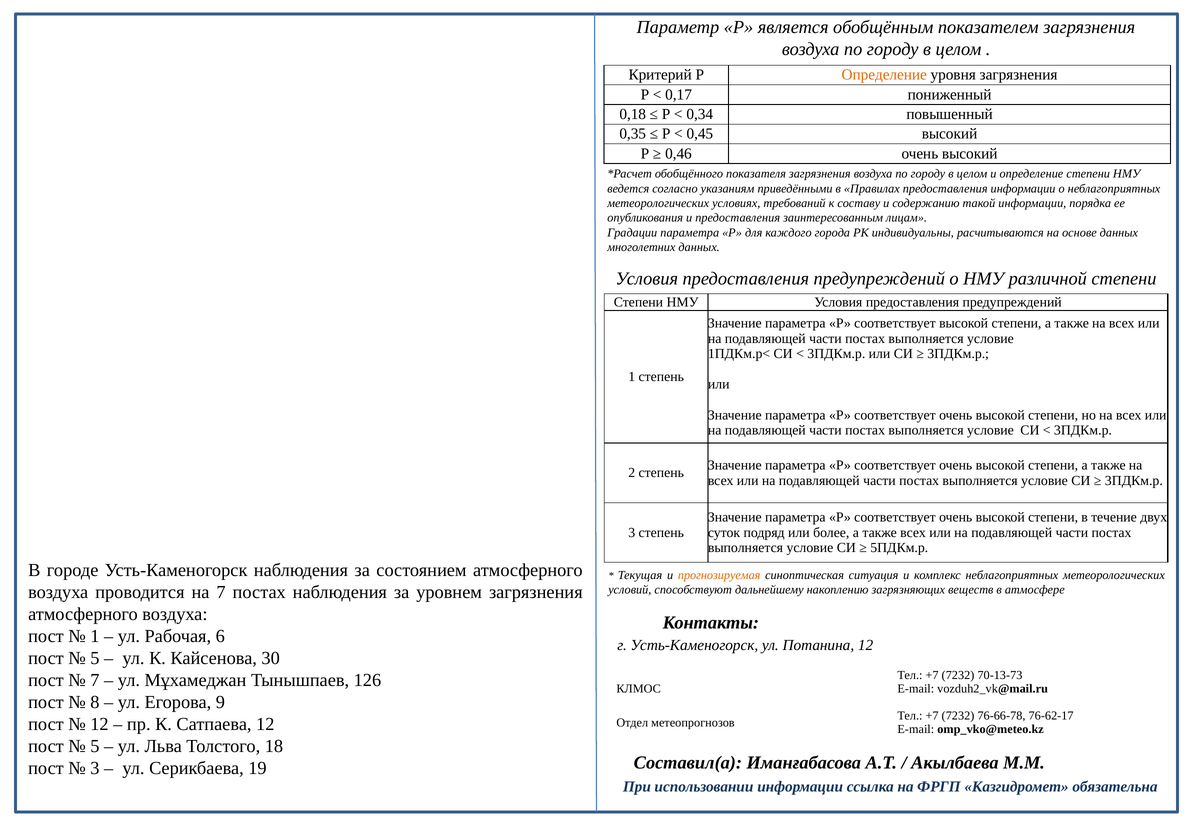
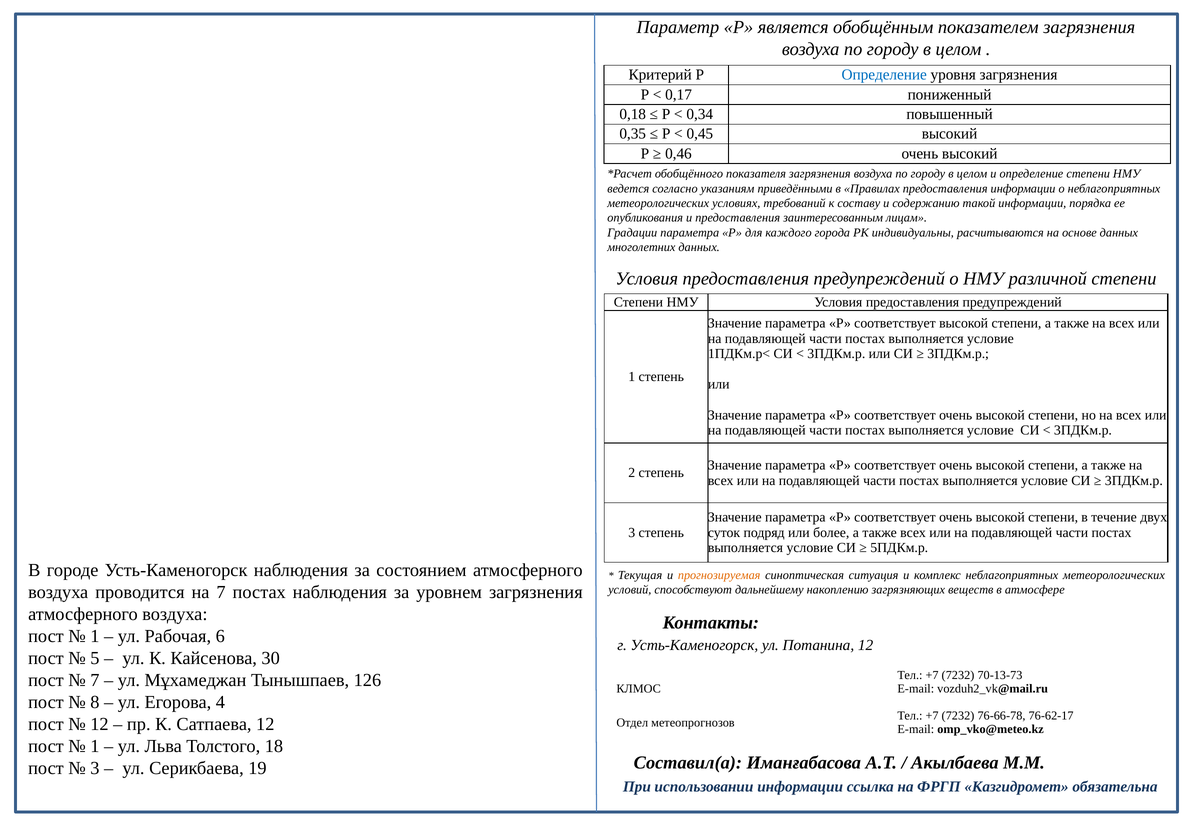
Определение at (884, 75) colour: orange -> blue
9: 9 -> 4
5 at (95, 746): 5 -> 1
